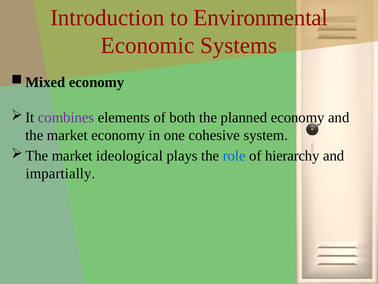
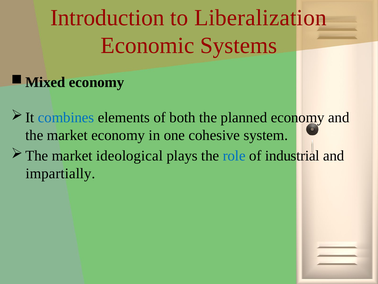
Environmental: Environmental -> Liberalization
combines colour: purple -> blue
hierarchy: hierarchy -> industrial
